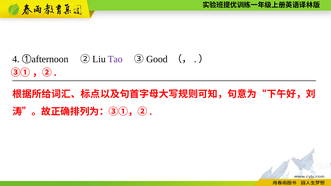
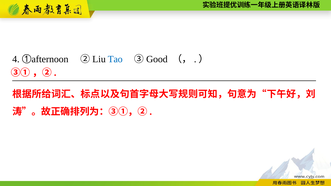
Tao colour: purple -> blue
